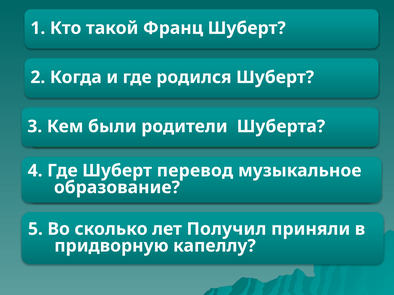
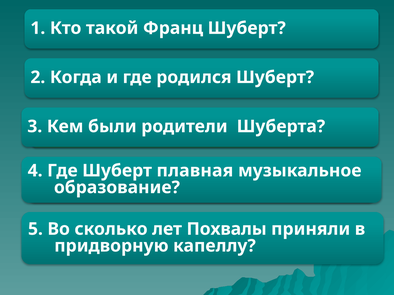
перевод: перевод -> плавная
Получил: Получил -> Похвалы
